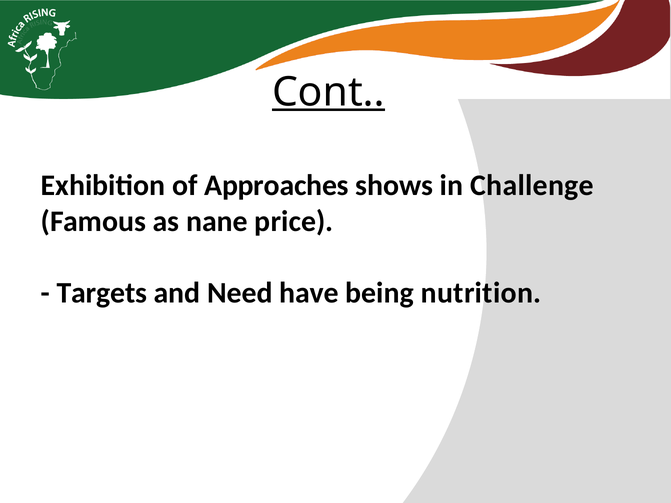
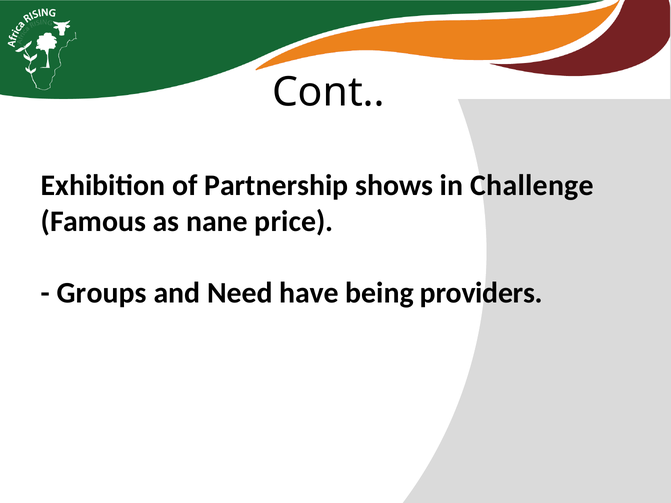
Cont underline: present -> none
Approaches: Approaches -> Partnership
Targets: Targets -> Groups
nutrition: nutrition -> providers
